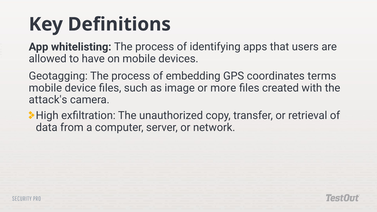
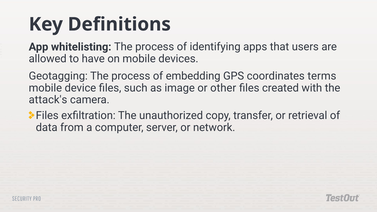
more: more -> other
High at (47, 116): High -> Files
